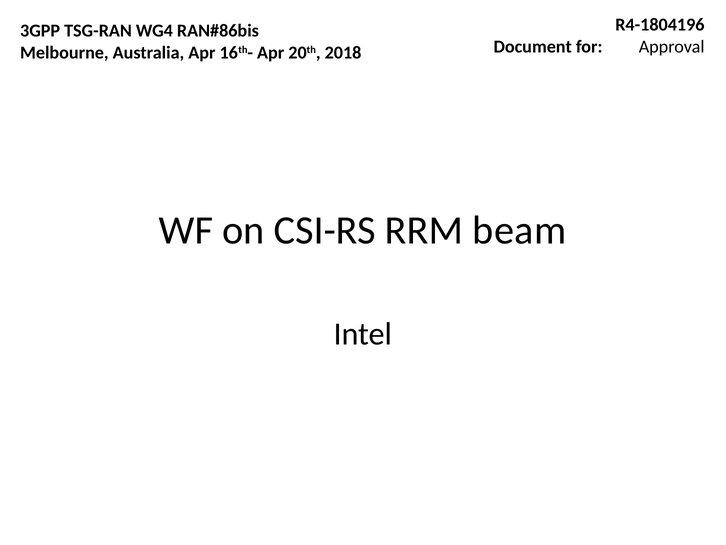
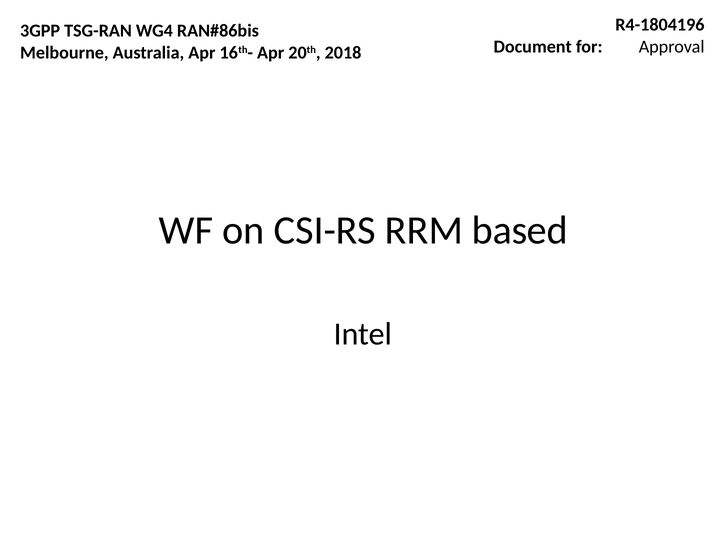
beam: beam -> based
